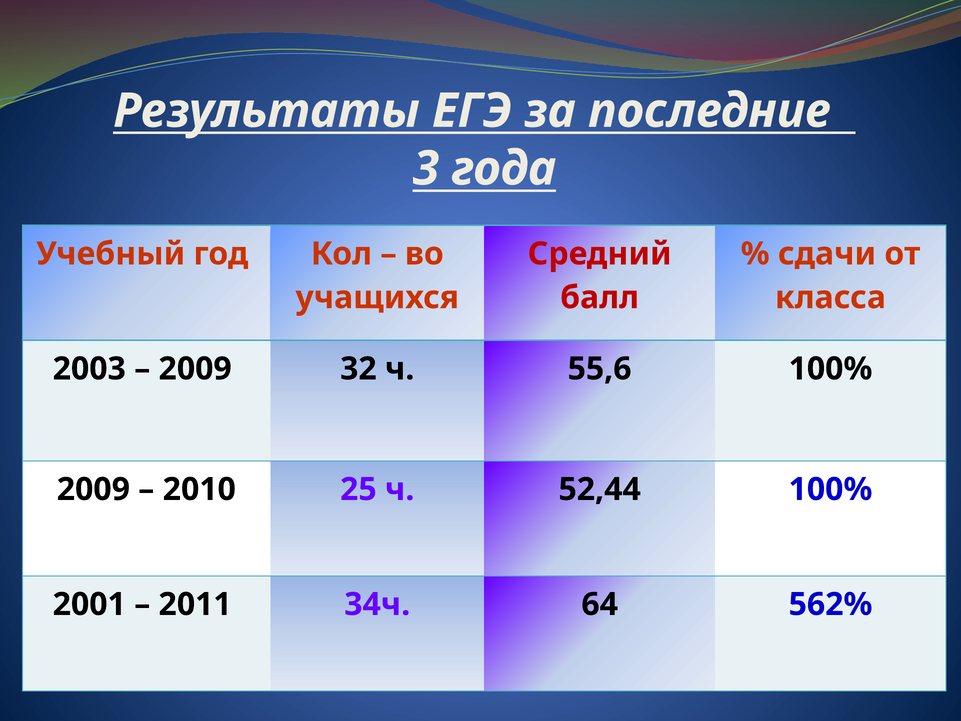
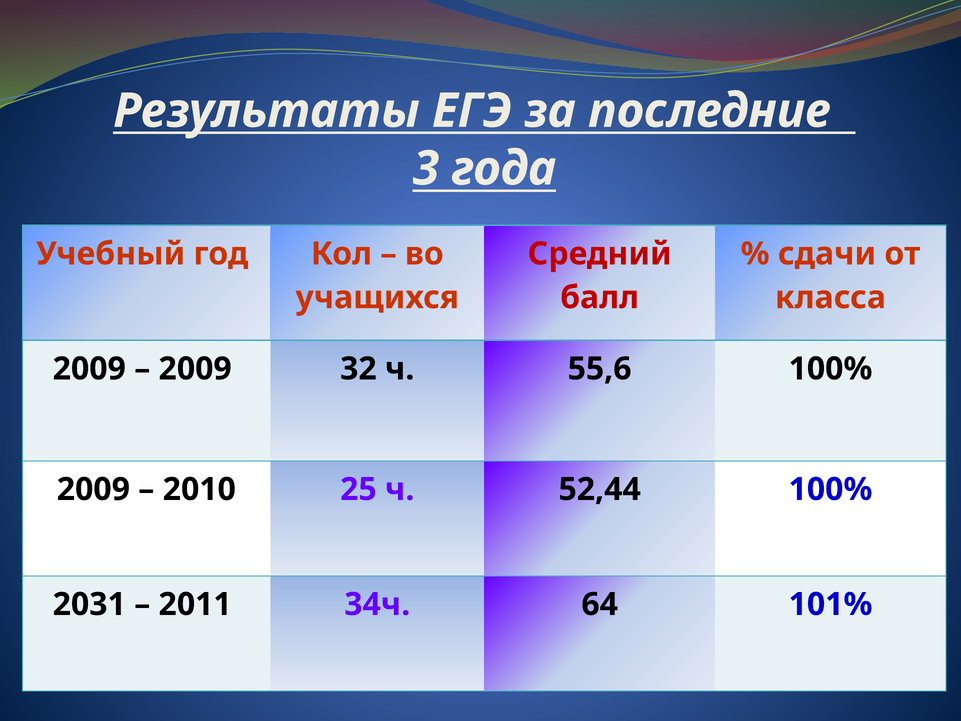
2003 at (89, 369): 2003 -> 2009
2001: 2001 -> 2031
562%: 562% -> 101%
